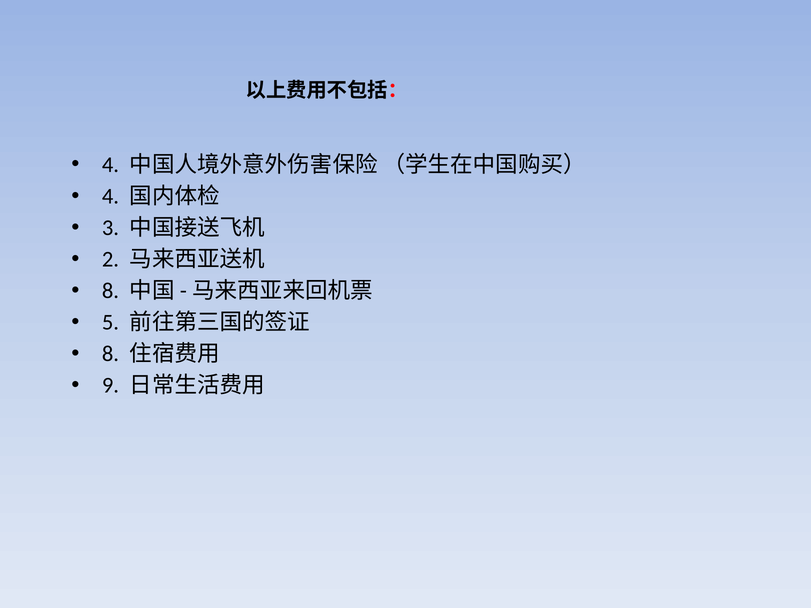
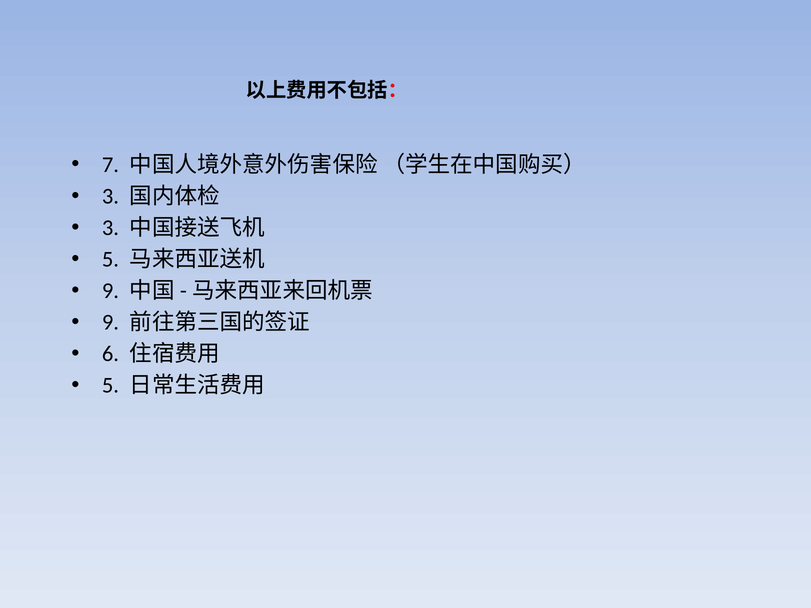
4 at (110, 165): 4 -> 7
4 at (110, 196): 4 -> 3
2 at (110, 260): 2 -> 5
8 at (110, 291): 8 -> 9
5 at (110, 323): 5 -> 9
8 at (110, 354): 8 -> 6
9 at (110, 386): 9 -> 5
